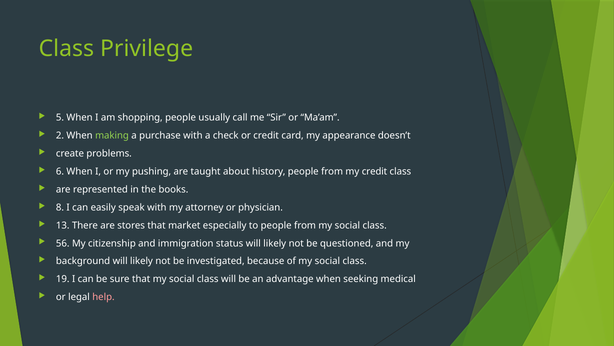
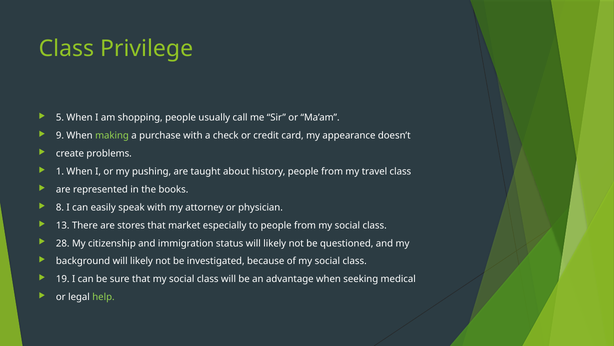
2: 2 -> 9
6: 6 -> 1
my credit: credit -> travel
56: 56 -> 28
help colour: pink -> light green
